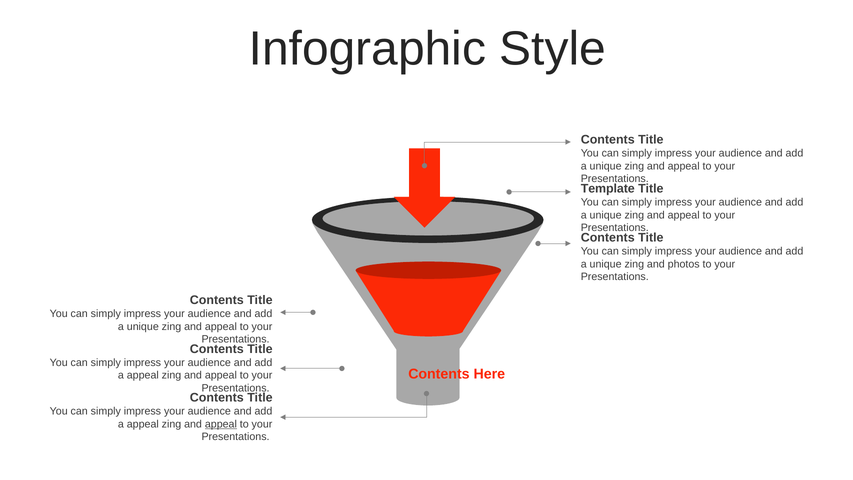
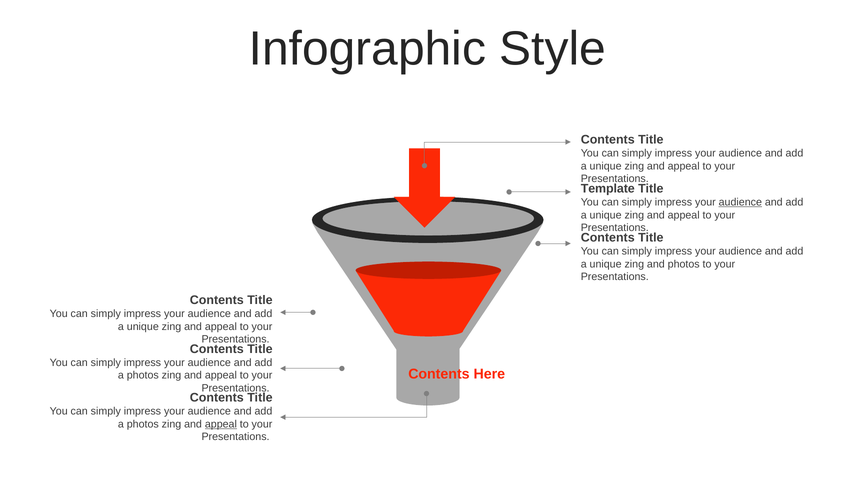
audience at (740, 202) underline: none -> present
appeal at (143, 375): appeal -> photos
appeal at (143, 424): appeal -> photos
